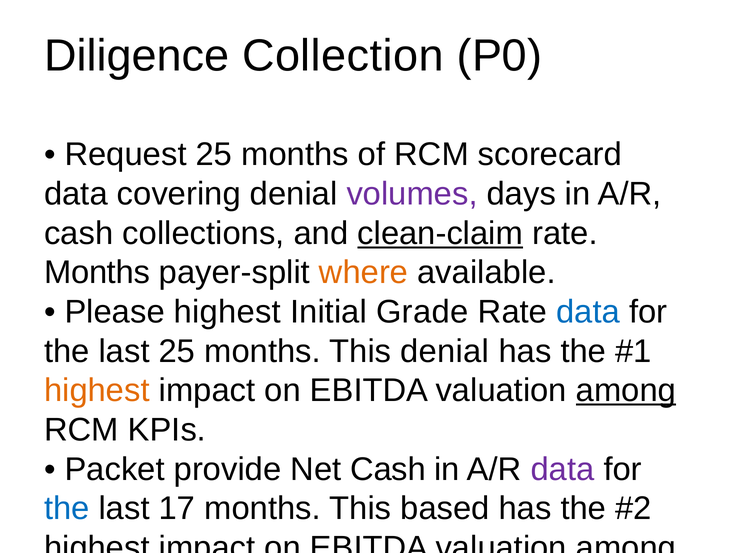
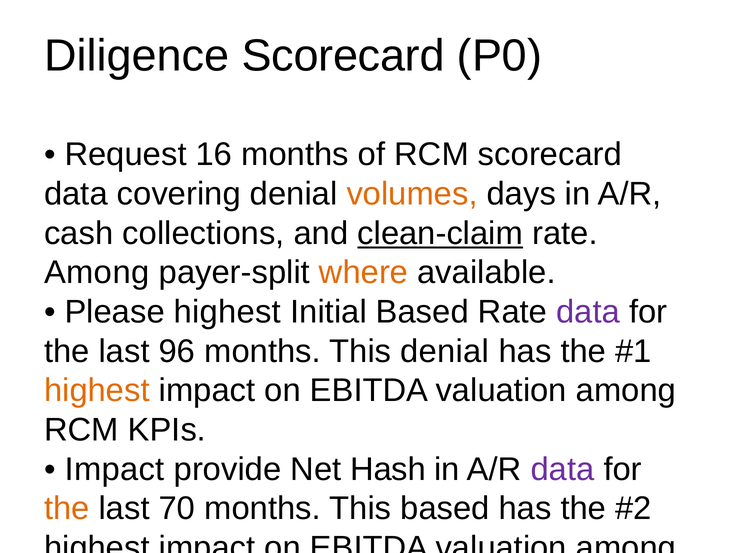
Diligence Collection: Collection -> Scorecard
Request 25: 25 -> 16
volumes colour: purple -> orange
Months at (97, 272): Months -> Among
Initial Grade: Grade -> Based
data at (588, 312) colour: blue -> purple
last 25: 25 -> 96
among at (626, 390) underline: present -> none
Packet at (115, 469): Packet -> Impact
Net Cash: Cash -> Hash
the at (67, 508) colour: blue -> orange
17: 17 -> 70
